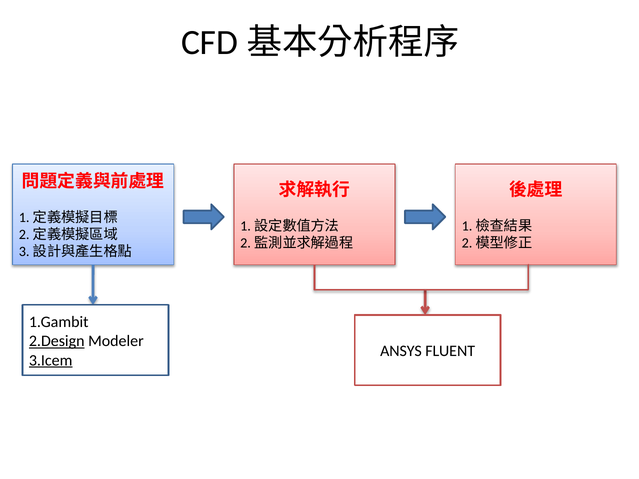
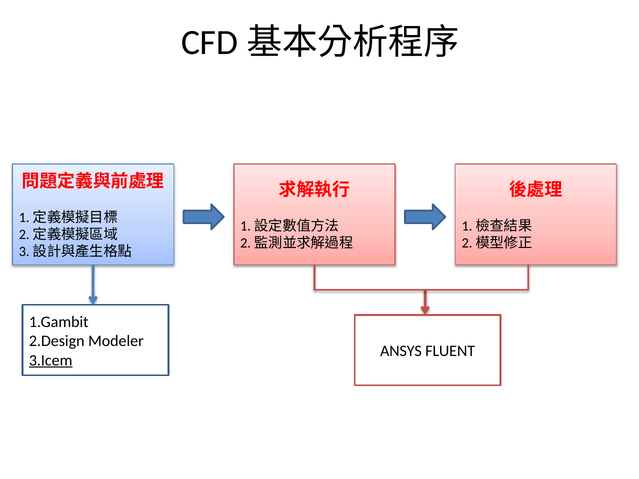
2.Design underline: present -> none
